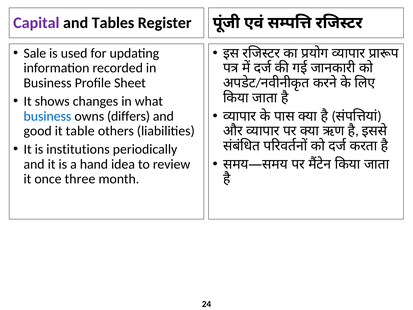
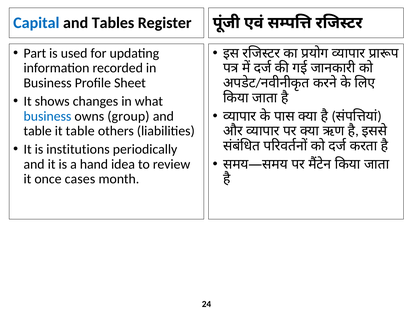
Capital colour: purple -> blue
Sale: Sale -> Part
differs: differs -> group
good at (38, 131): good -> table
three: three -> cases
